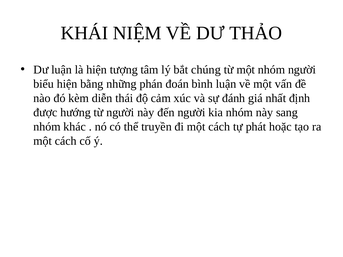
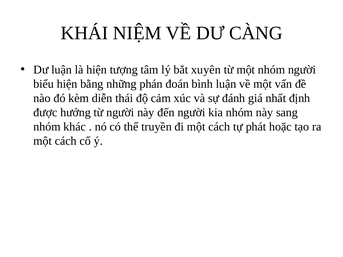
THẢO: THẢO -> CÀNG
chúng: chúng -> xuyên
